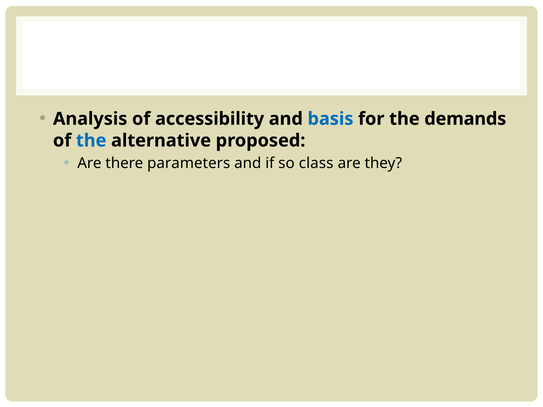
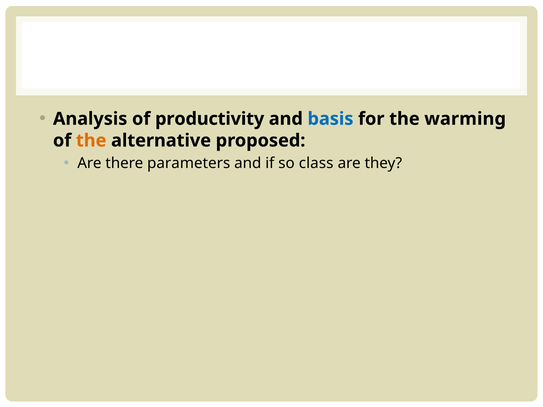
accessibility: accessibility -> productivity
demands: demands -> warming
the at (91, 141) colour: blue -> orange
